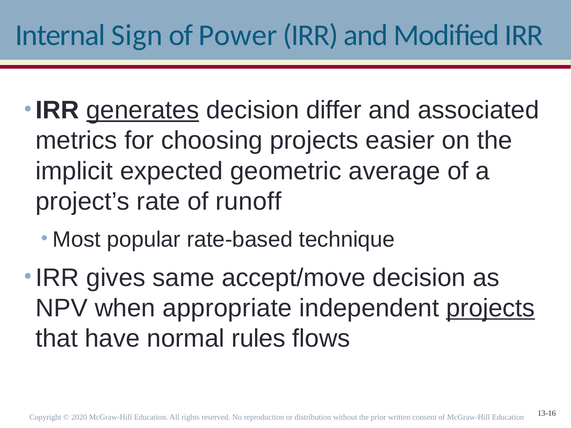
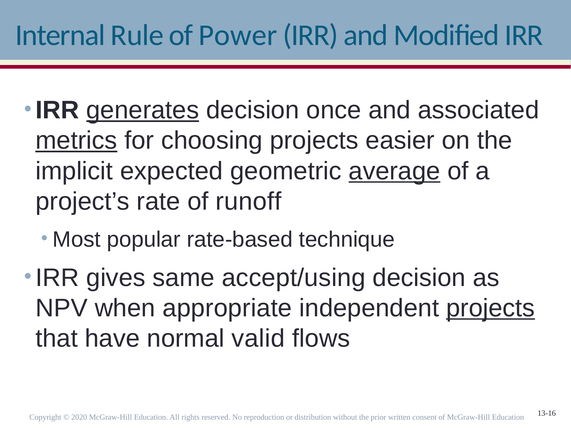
Sign: Sign -> Rule
differ: differ -> once
metrics underline: none -> present
average underline: none -> present
accept/move: accept/move -> accept/using
rules: rules -> valid
